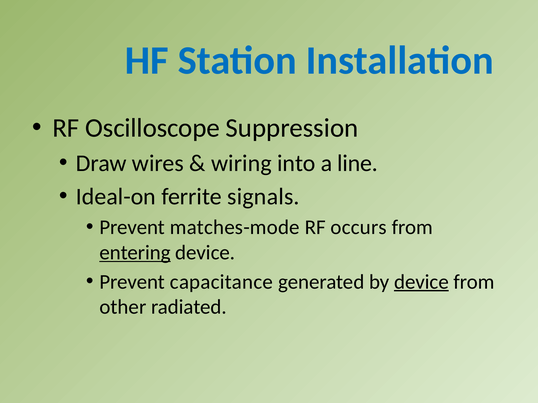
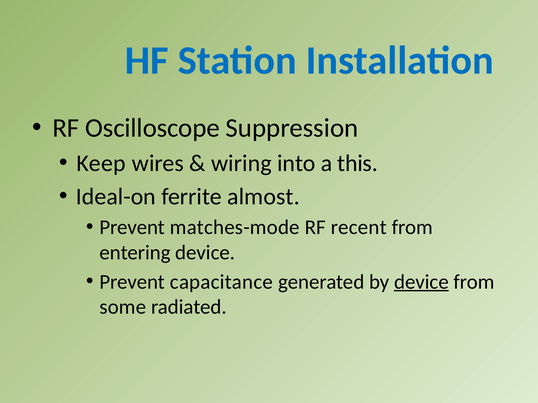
Draw: Draw -> Keep
line: line -> this
signals: signals -> almost
occurs: occurs -> recent
entering underline: present -> none
other: other -> some
